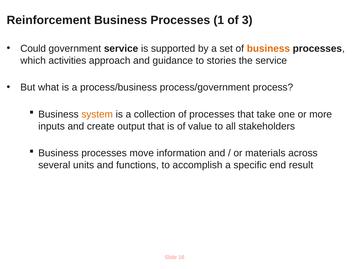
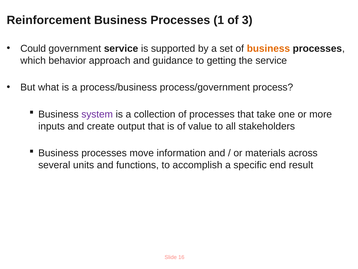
activities: activities -> behavior
stories: stories -> getting
system colour: orange -> purple
